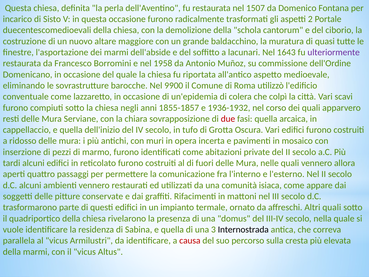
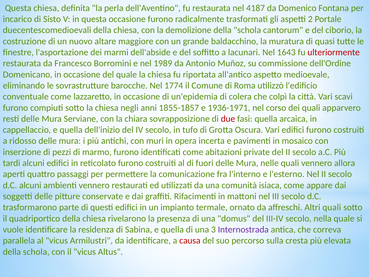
1507: 1507 -> 4187
ulteriormente colour: purple -> red
1958: 1958 -> 1989
9900: 9900 -> 1774
1936-1932: 1936-1932 -> 1936-1971
Internostrada colour: black -> purple
marmi at (36, 252): marmi -> schola
